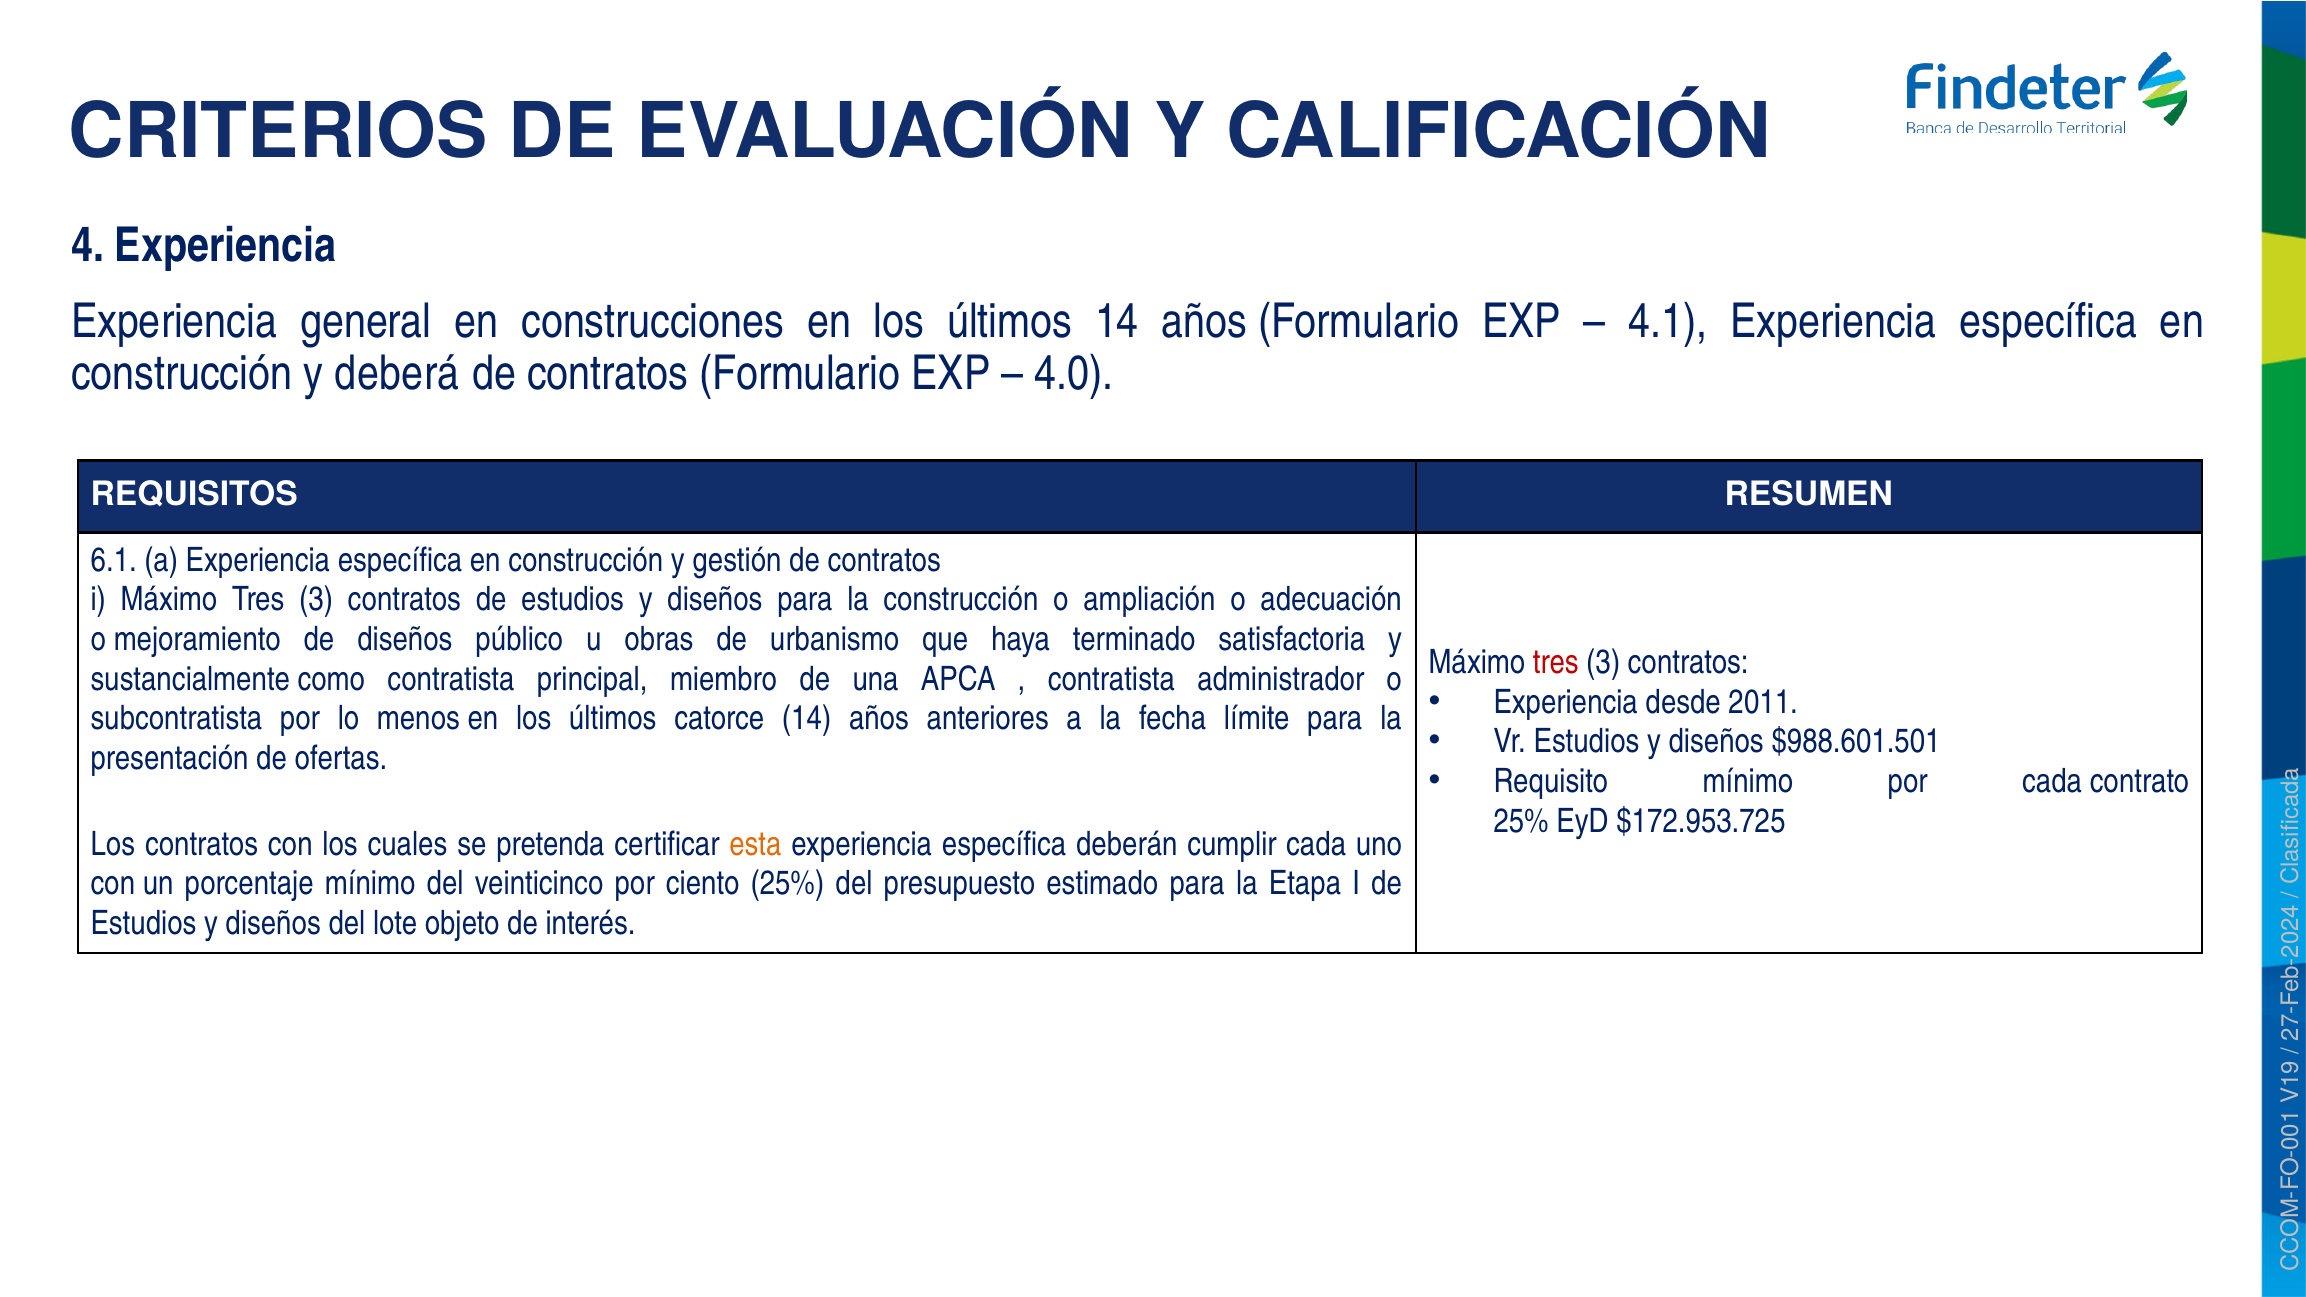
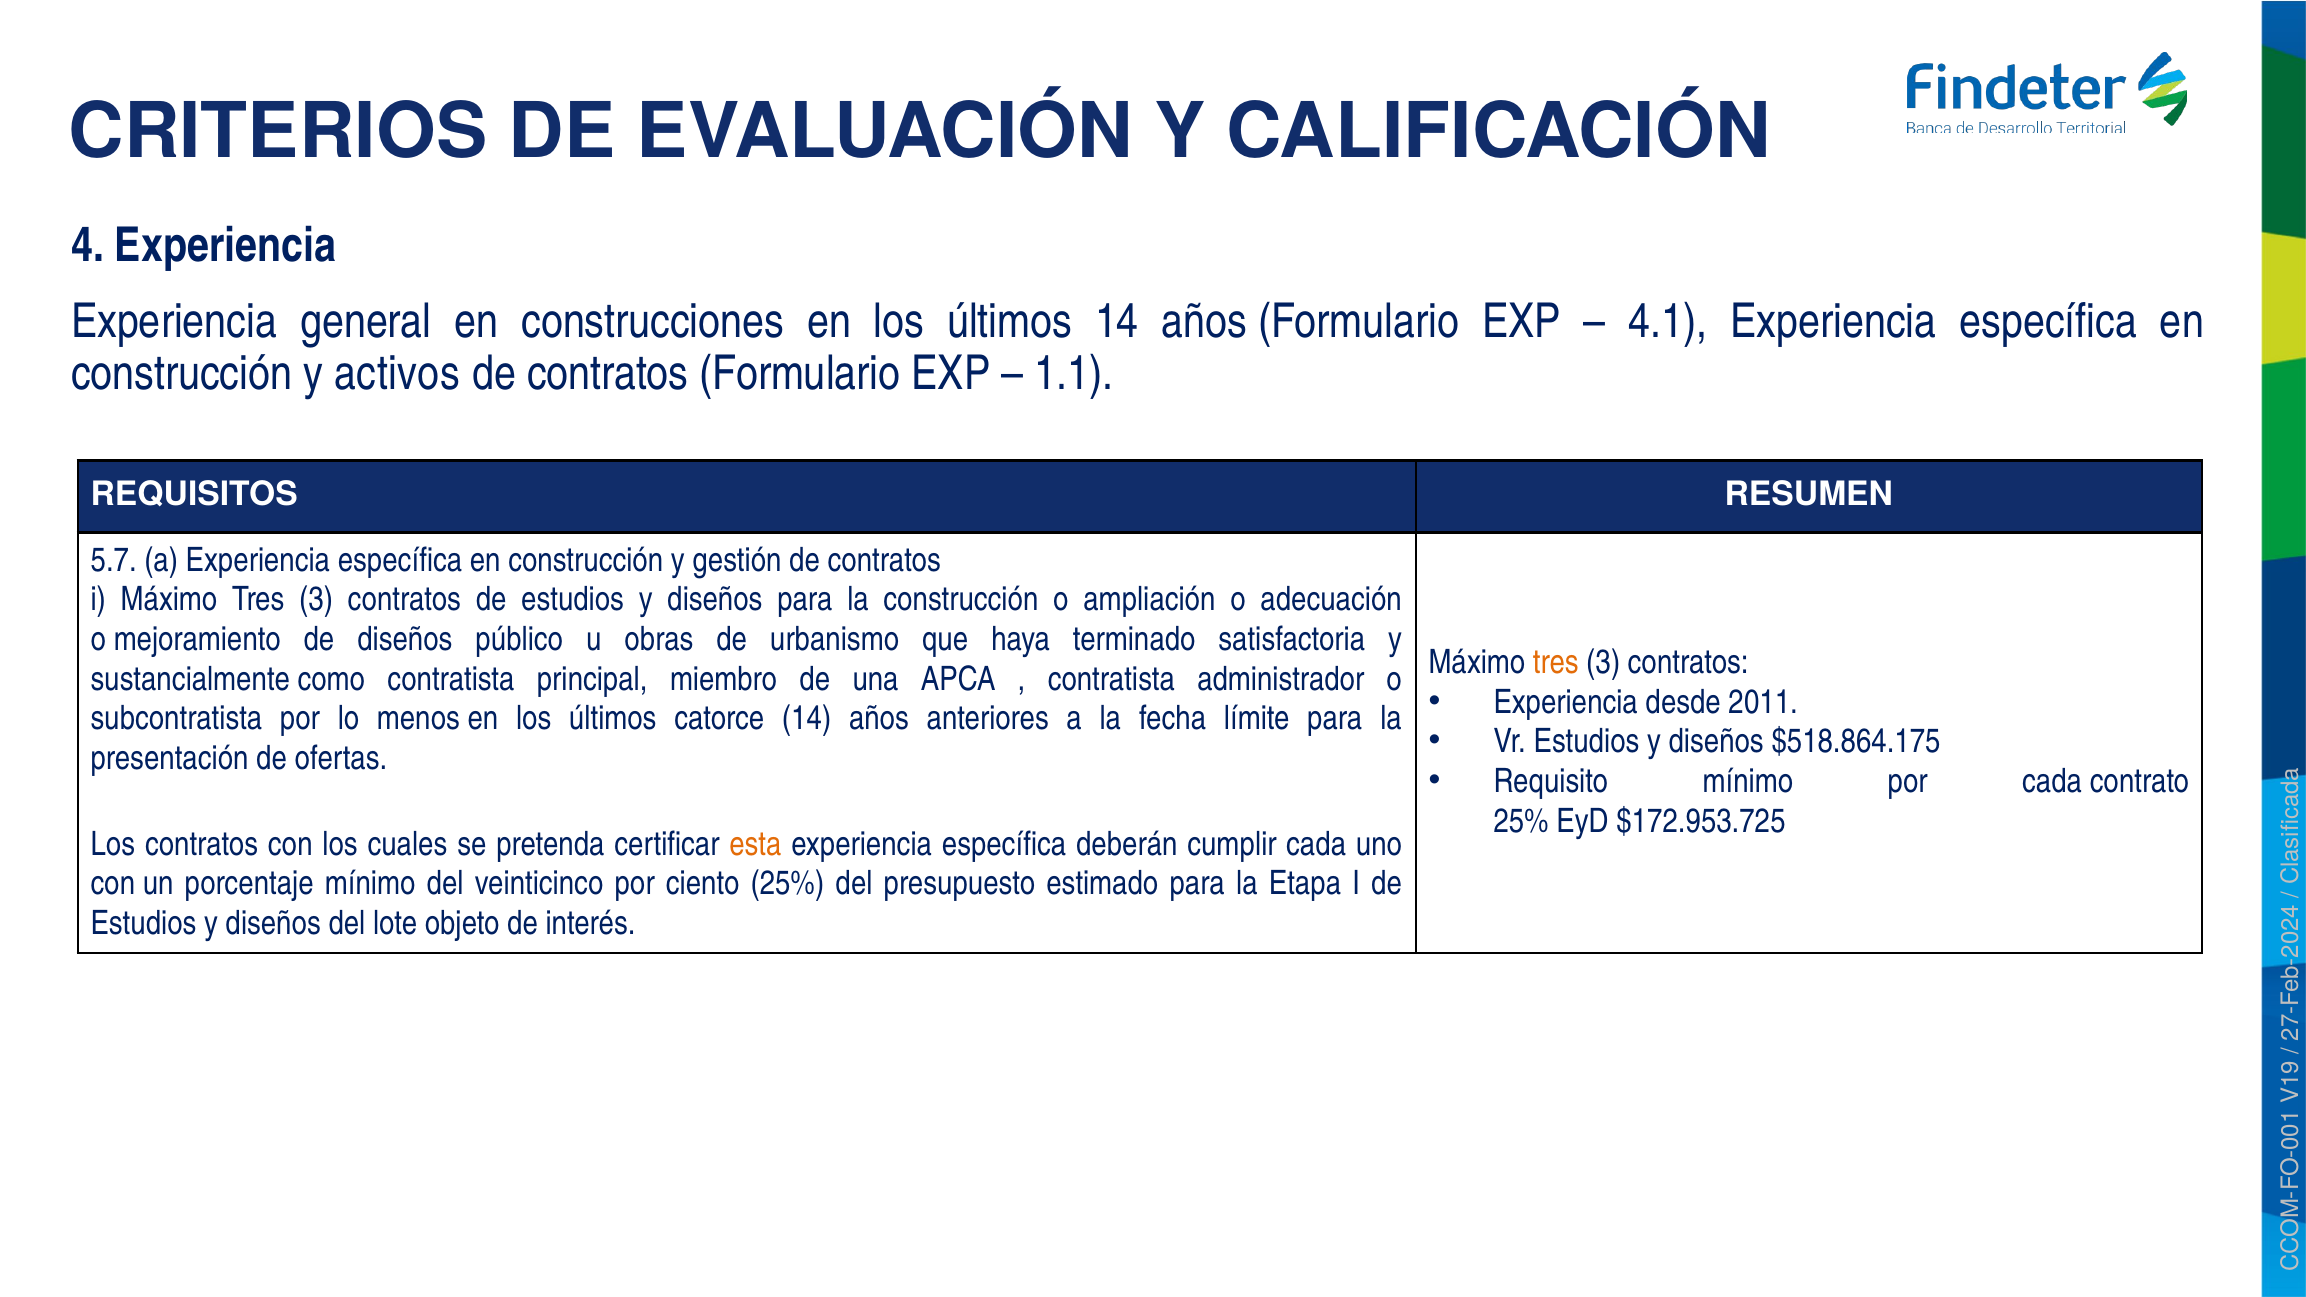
deberá: deberá -> activos
4.0: 4.0 -> 1.1
6.1: 6.1 -> 5.7
tres at (1556, 663) colour: red -> orange
$988.601.501: $988.601.501 -> $518.864.175
